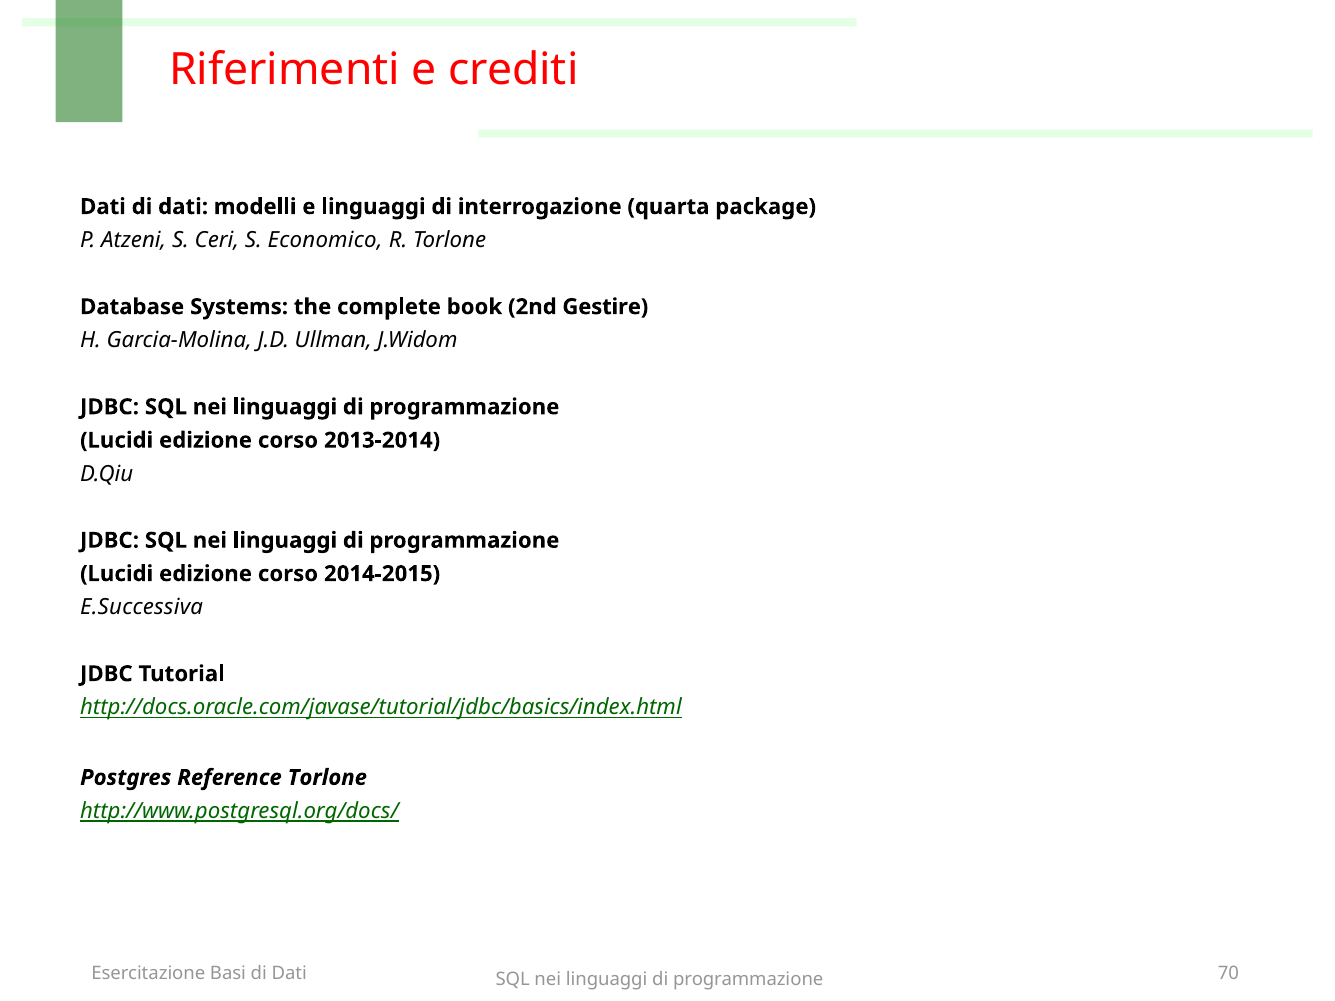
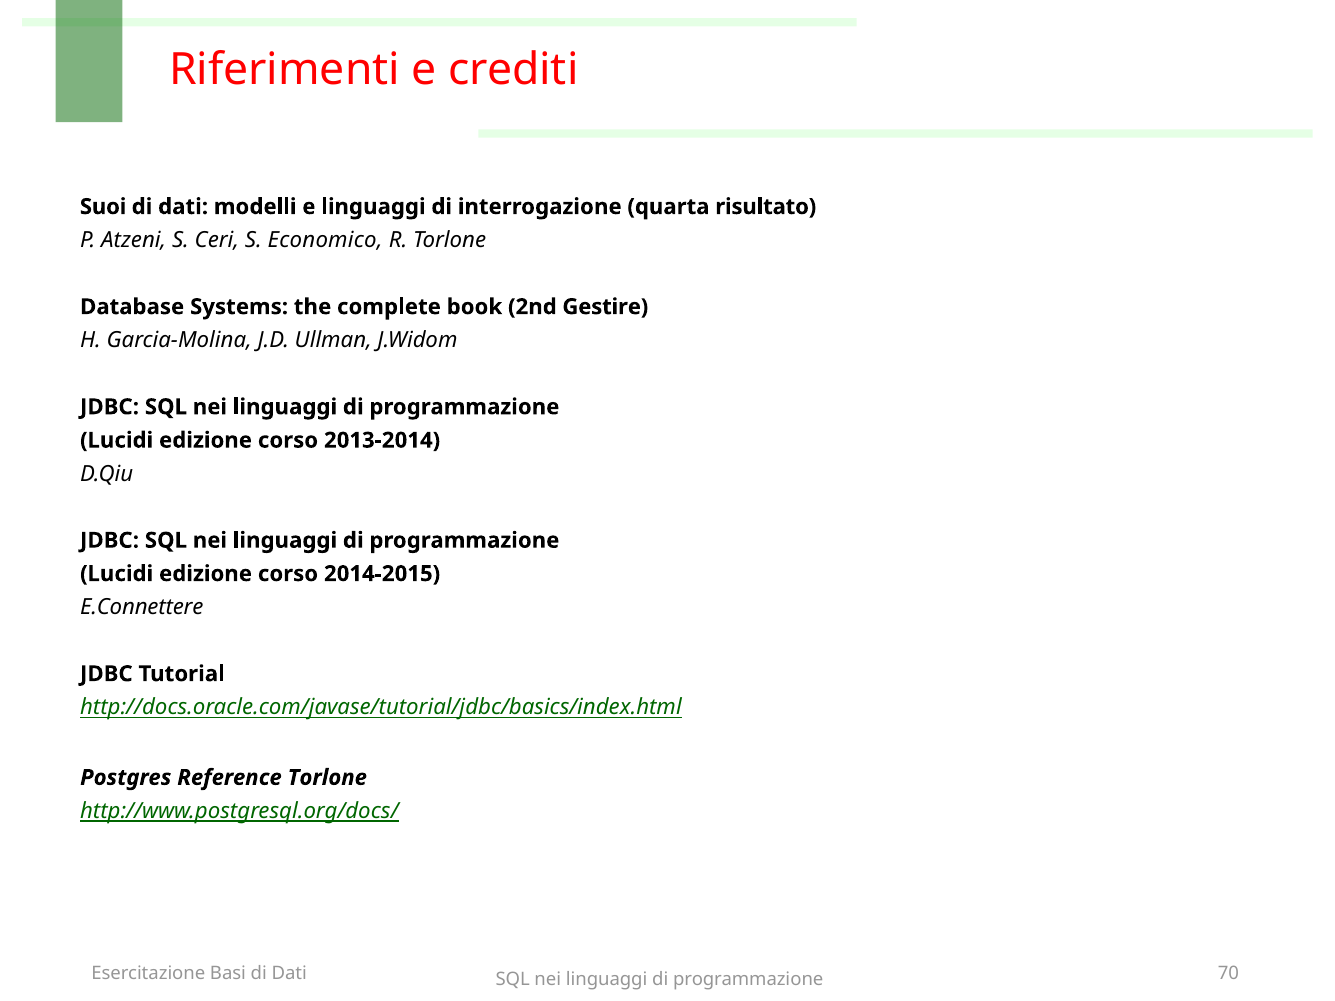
Dati at (103, 207): Dati -> Suoi
package: package -> risultato
E.Successiva: E.Successiva -> E.Connettere
